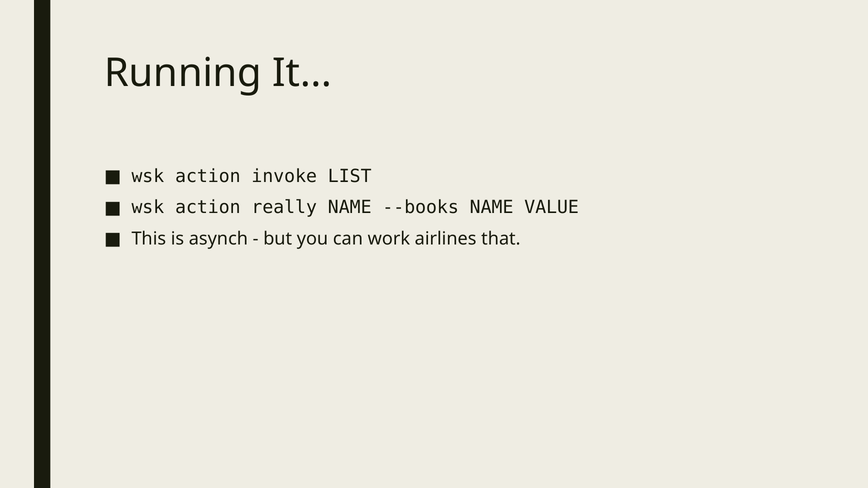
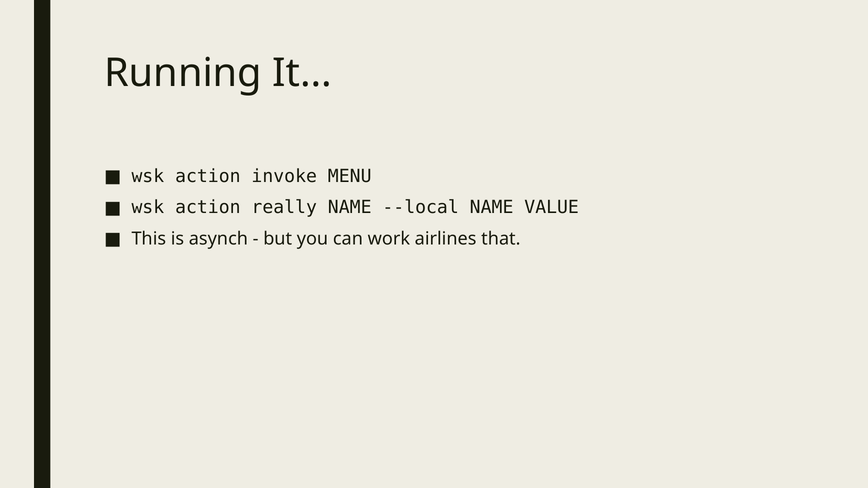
LIST: LIST -> MENU
--books: --books -> --local
